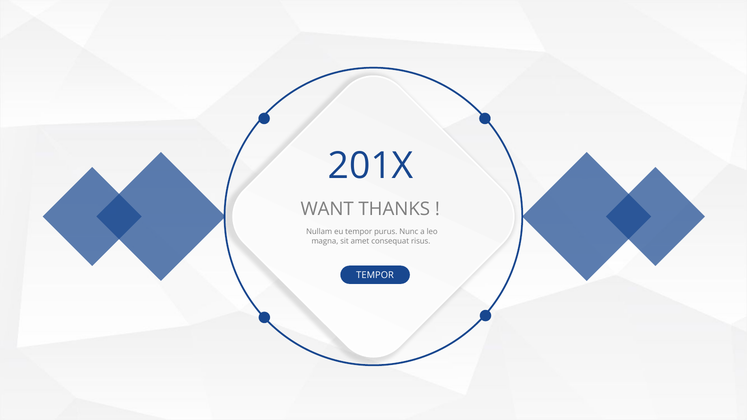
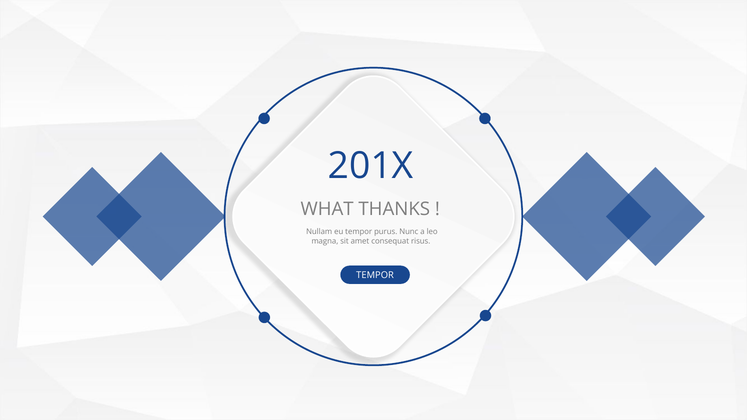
WANT: WANT -> WHAT
